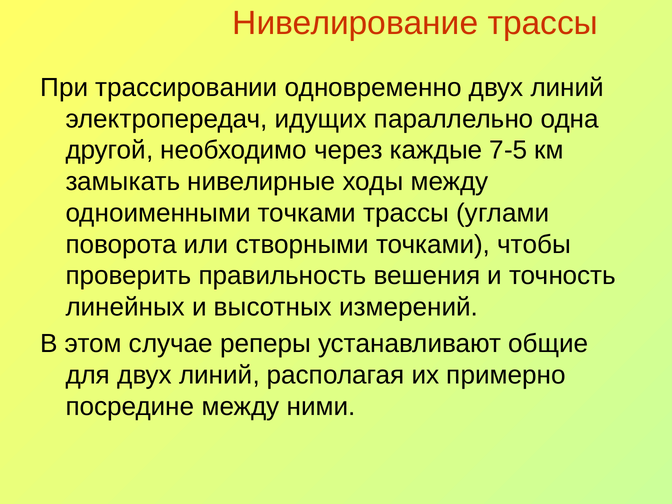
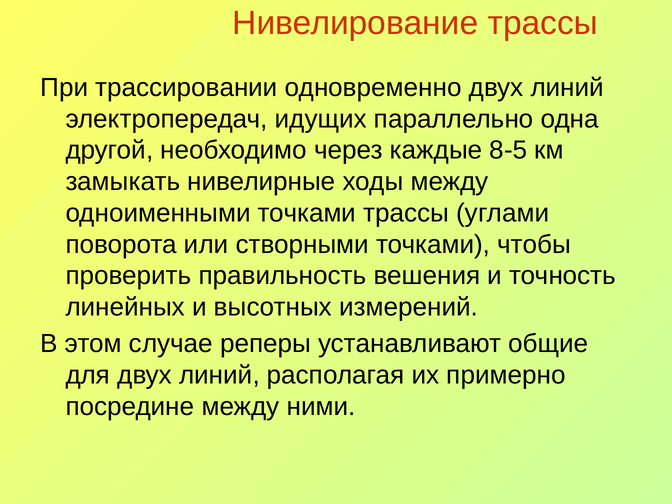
7-5: 7-5 -> 8-5
